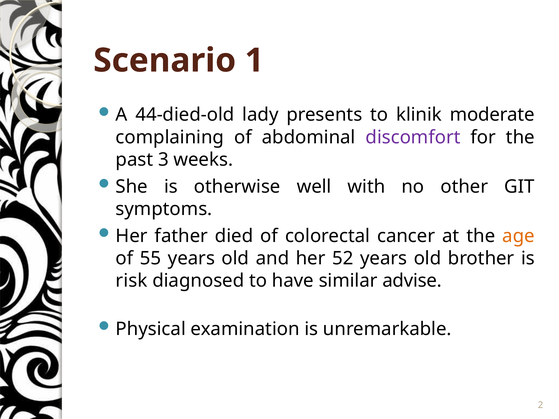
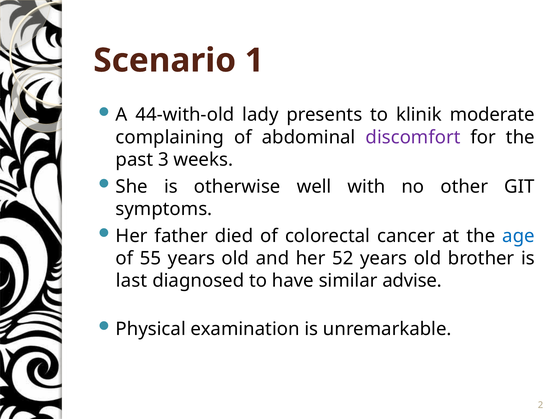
44-died-old: 44-died-old -> 44-with-old
age colour: orange -> blue
risk: risk -> last
